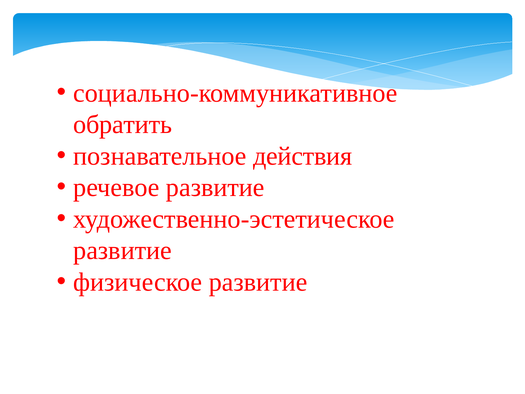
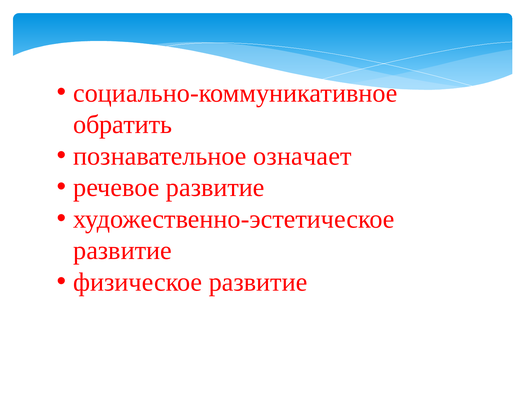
действия: действия -> означает
